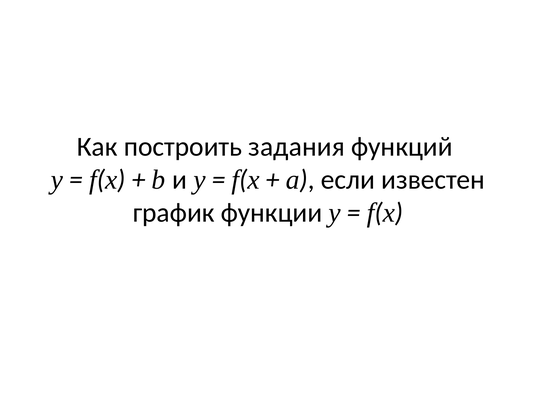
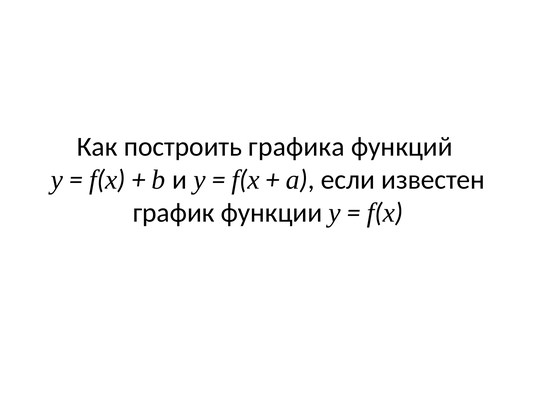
задания: задания -> графика
